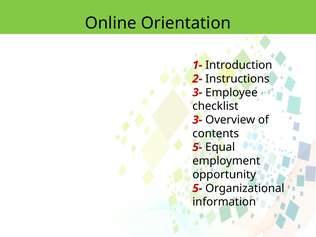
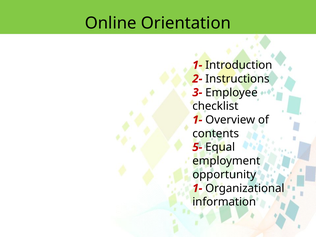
3- at (197, 120): 3- -> 1-
5- at (197, 188): 5- -> 1-
